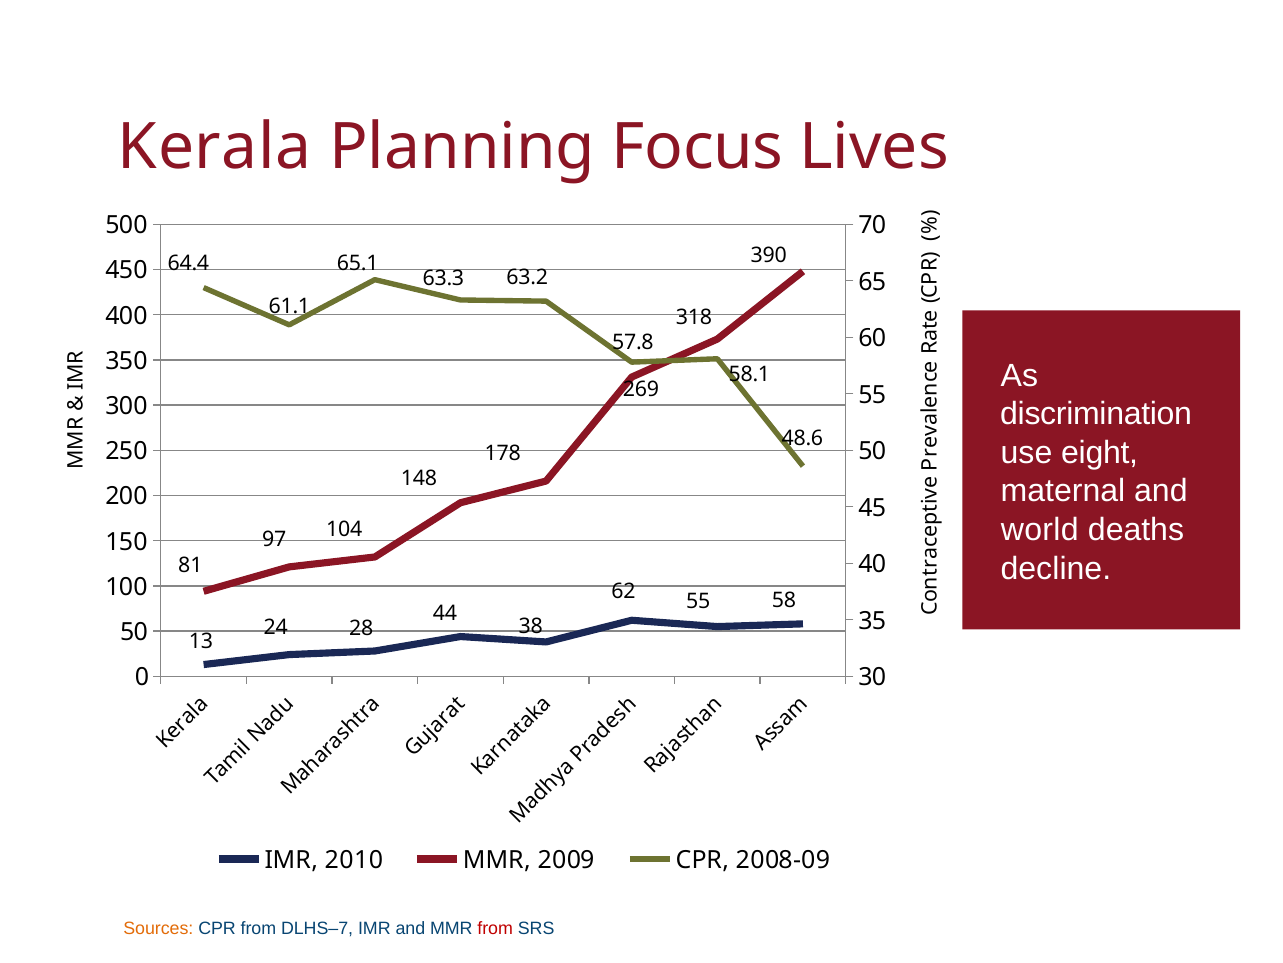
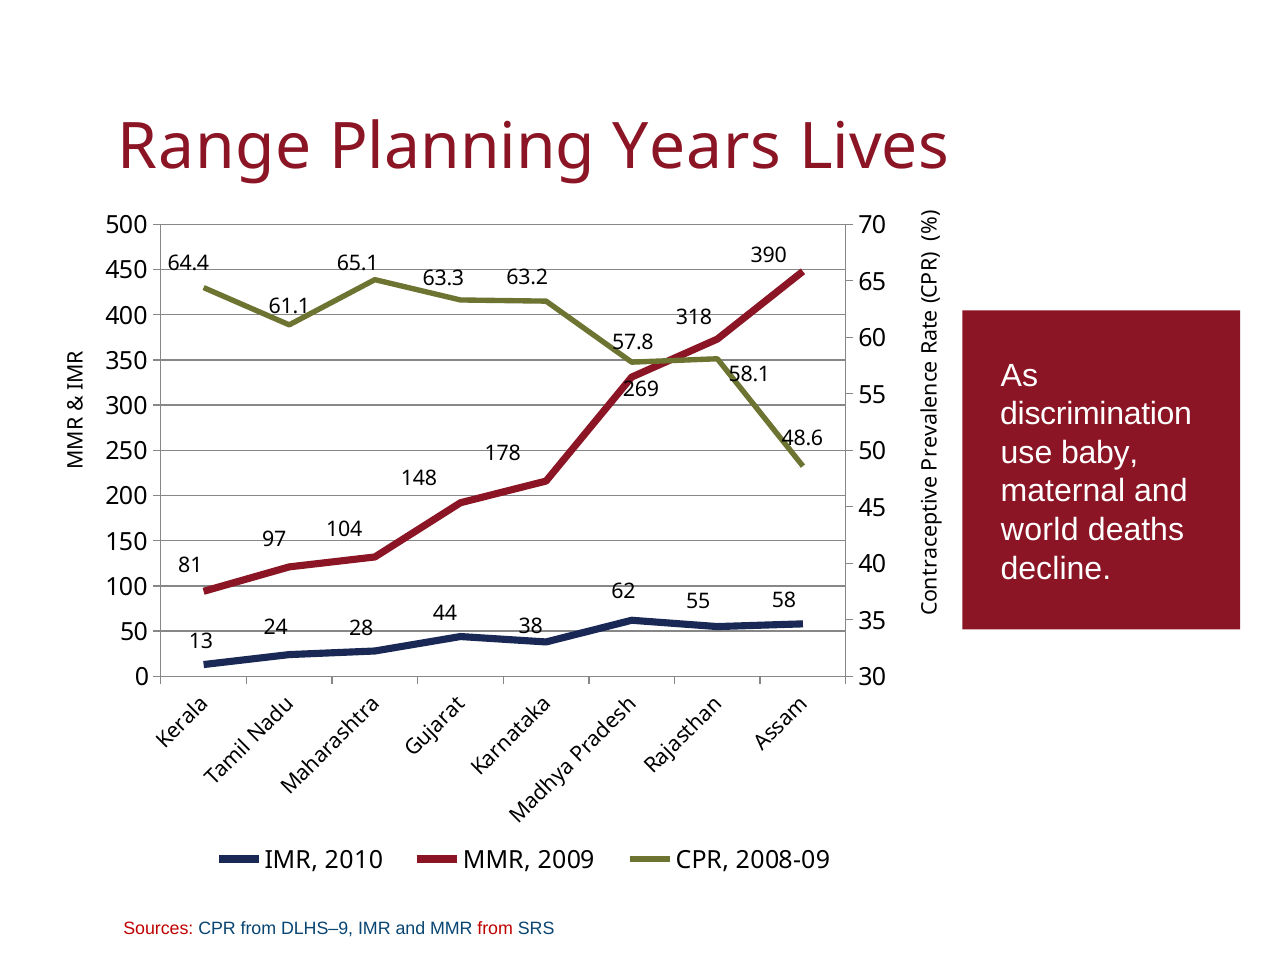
Kerala: Kerala -> Range
Focus: Focus -> Years
eight: eight -> baby
Sources colour: orange -> red
DLHS–7: DLHS–7 -> DLHS–9
